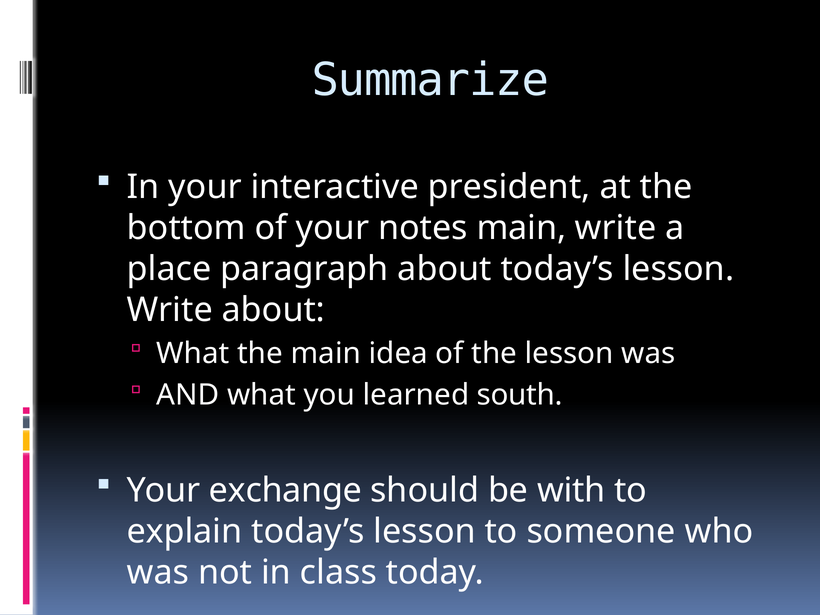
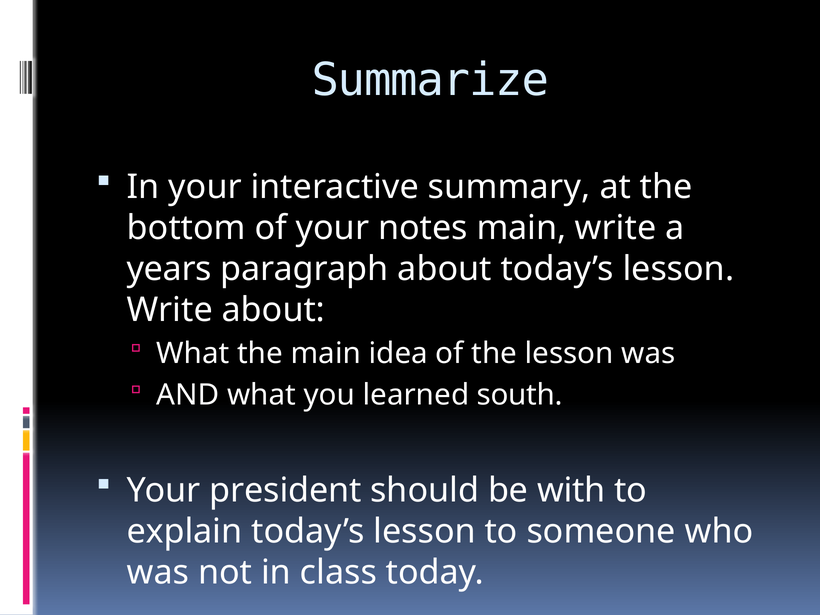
president: president -> summary
place: place -> years
exchange: exchange -> president
